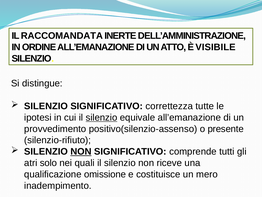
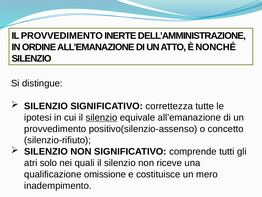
IL RACCOMANDATA: RACCOMANDATA -> PROVVEDIMENTO
VISIBILE: VISIBILE -> NONCHÉ
presente: presente -> concetto
NON at (81, 151) underline: present -> none
